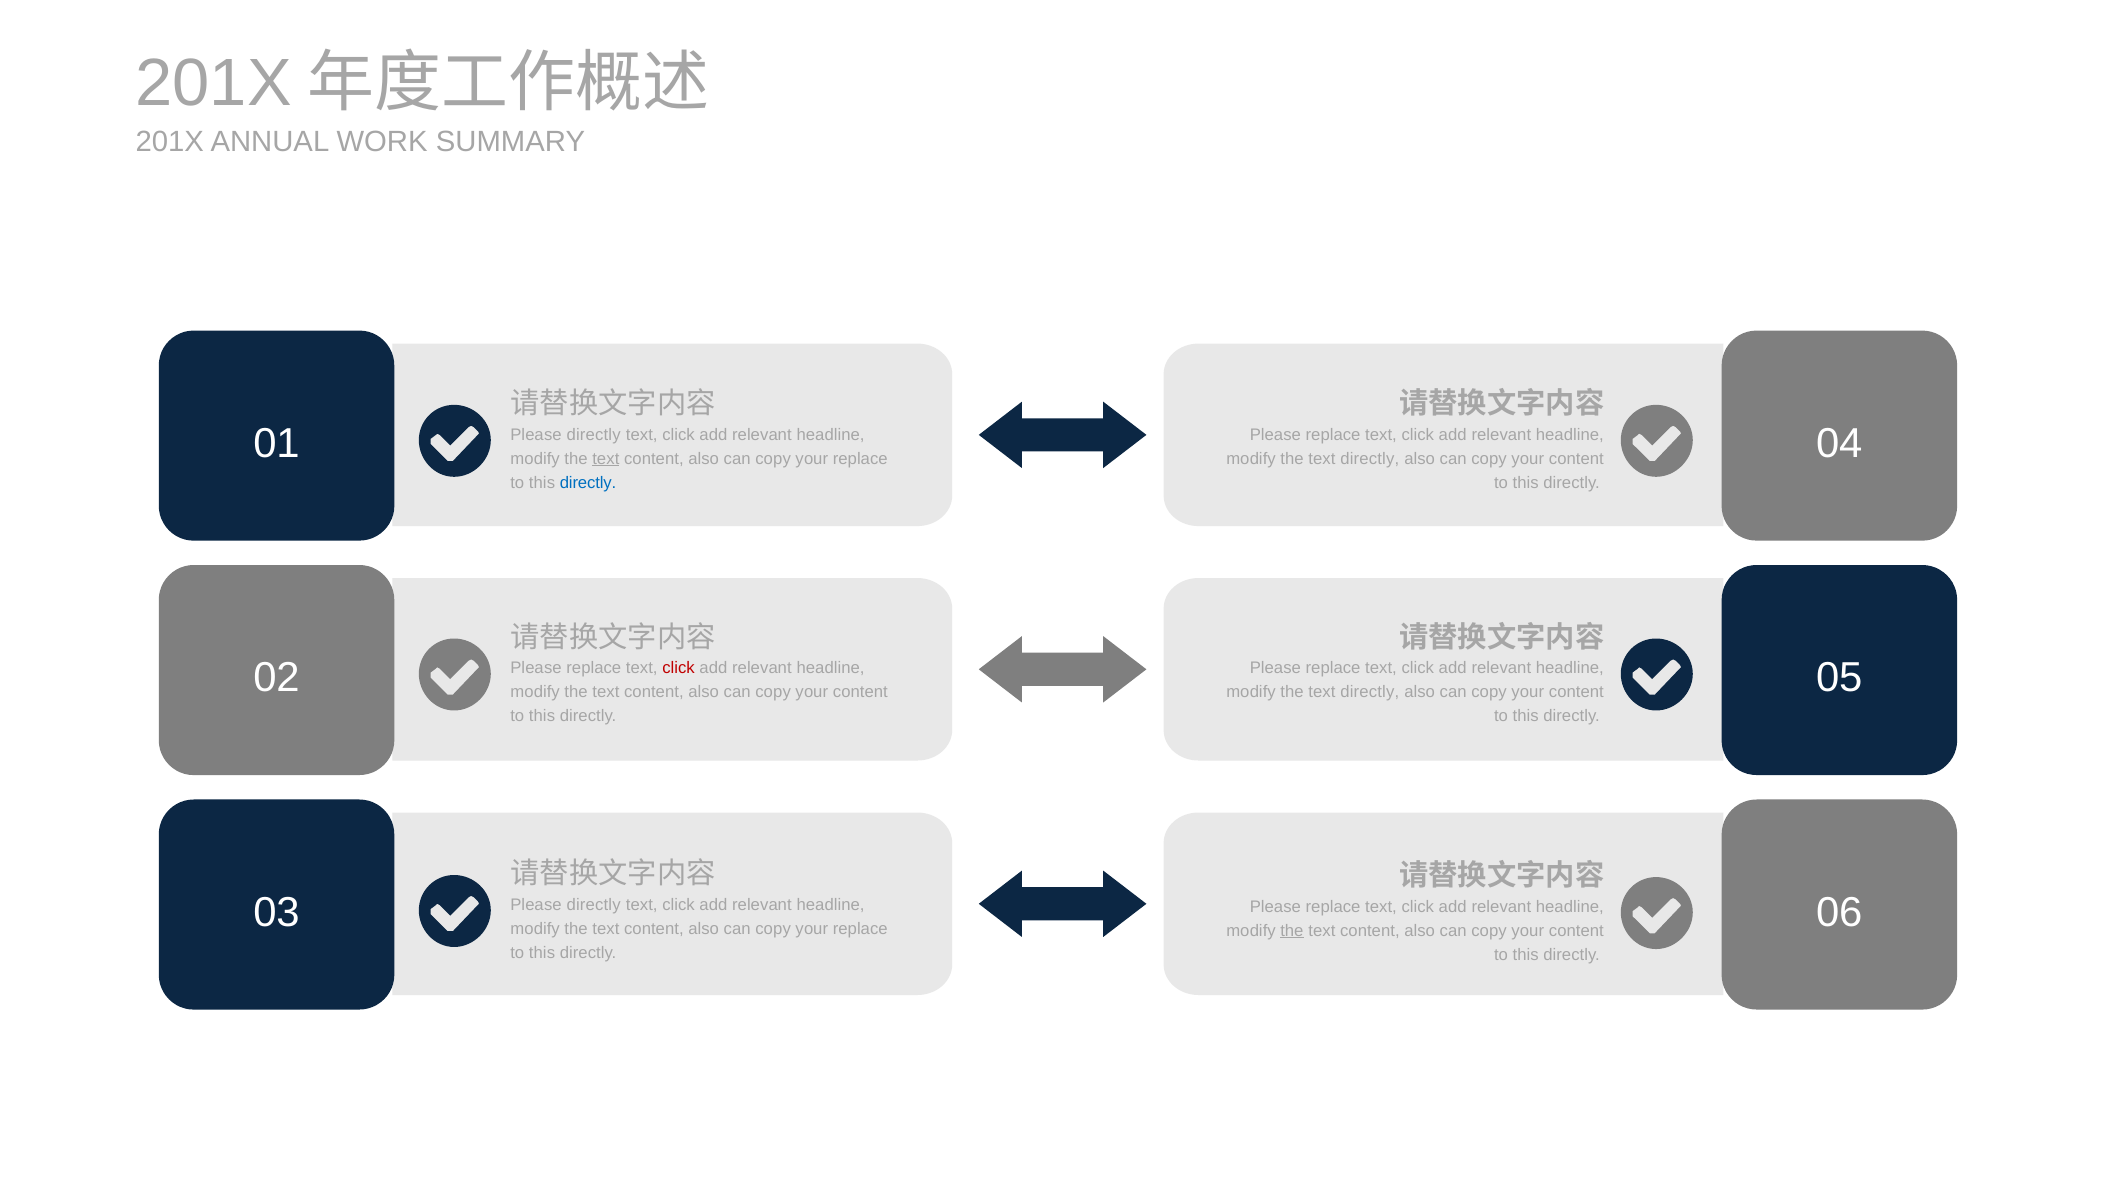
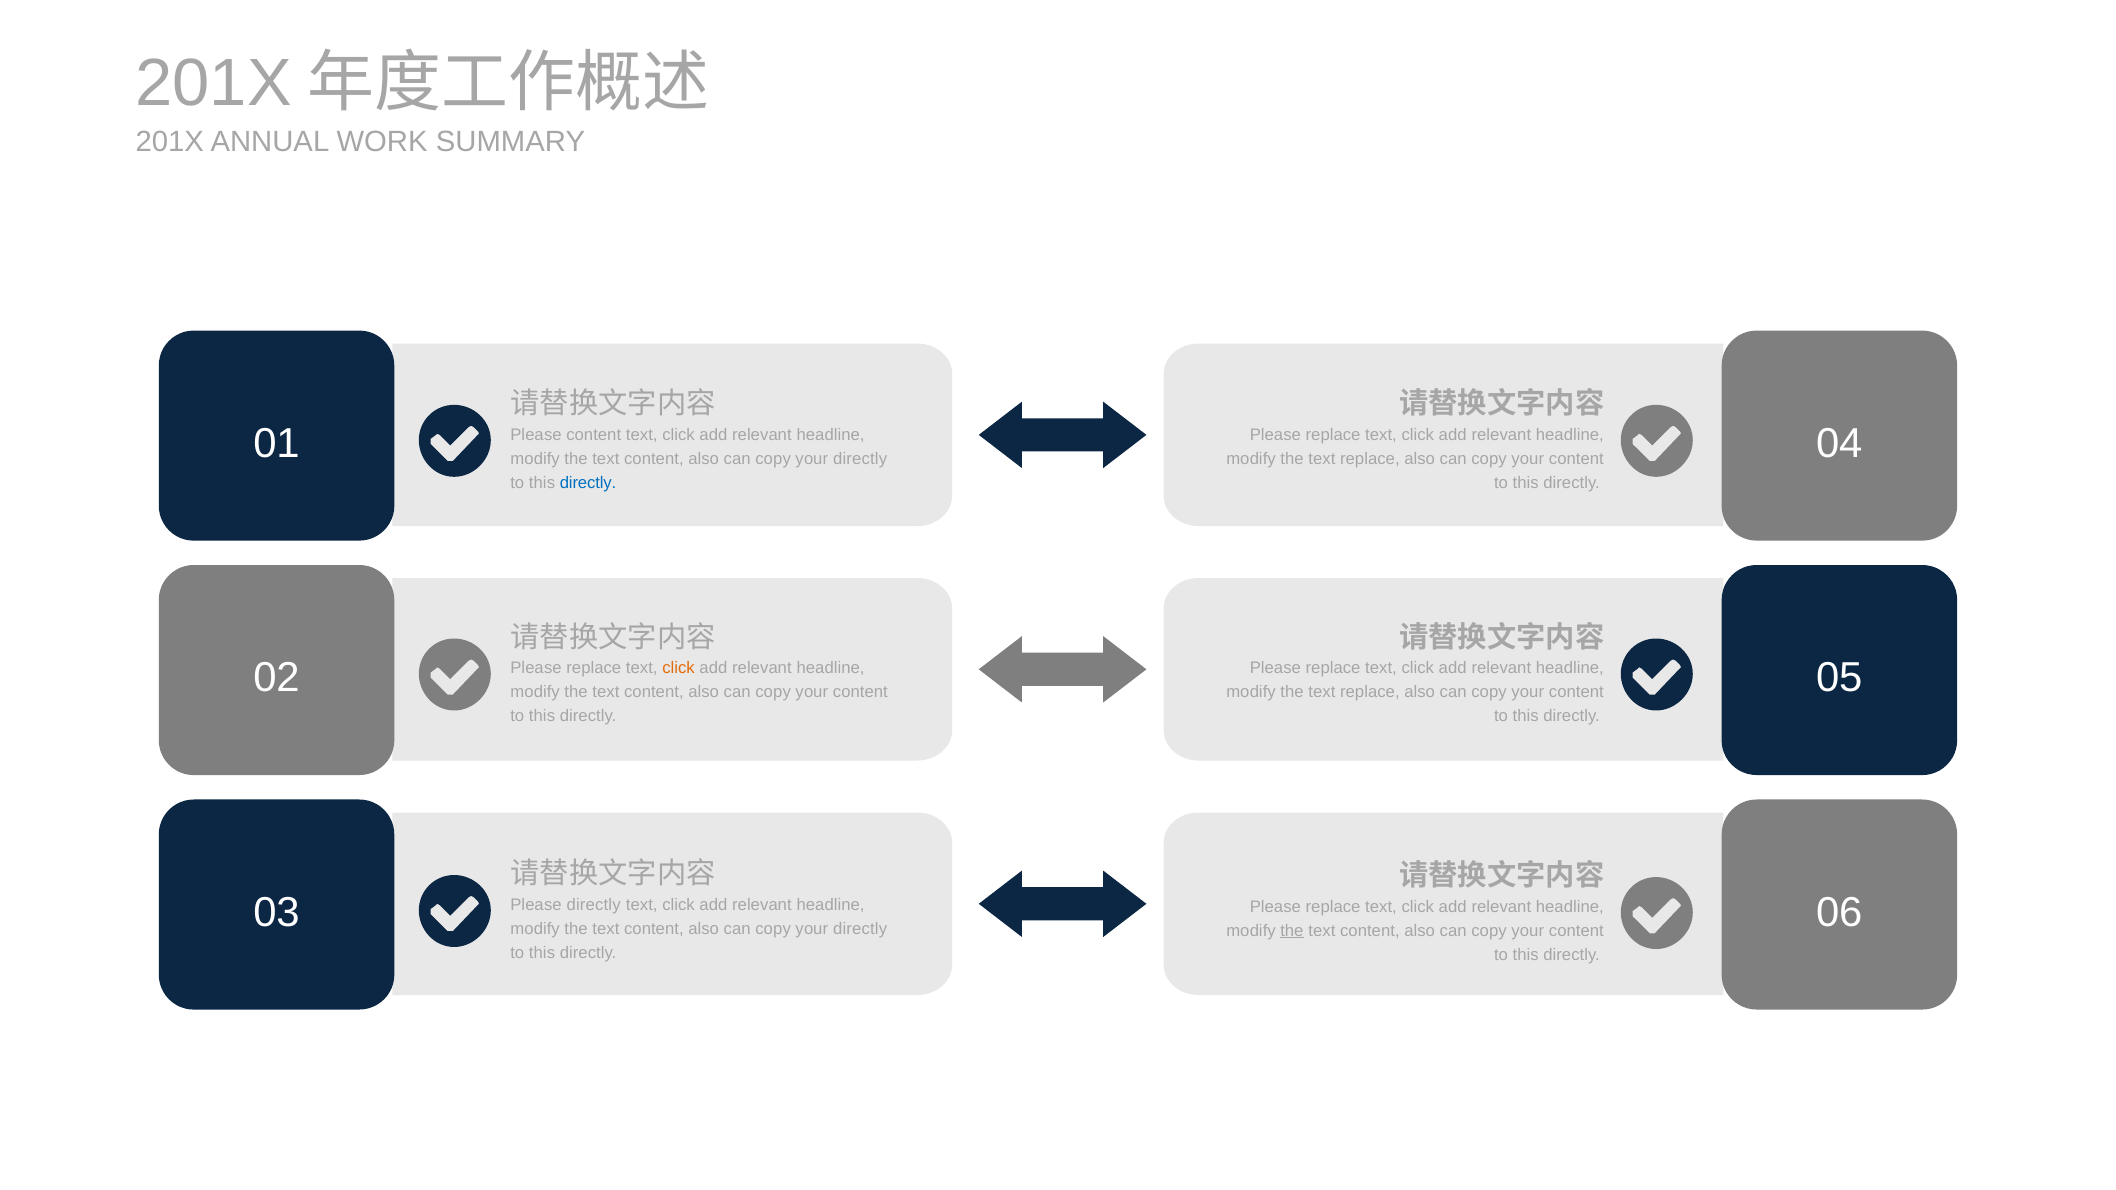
directly at (594, 435): directly -> content
text at (606, 459) underline: present -> none
replace at (860, 459): replace -> directly
directly at (1370, 459): directly -> replace
click at (679, 668) colour: red -> orange
directly at (1370, 692): directly -> replace
replace at (860, 929): replace -> directly
